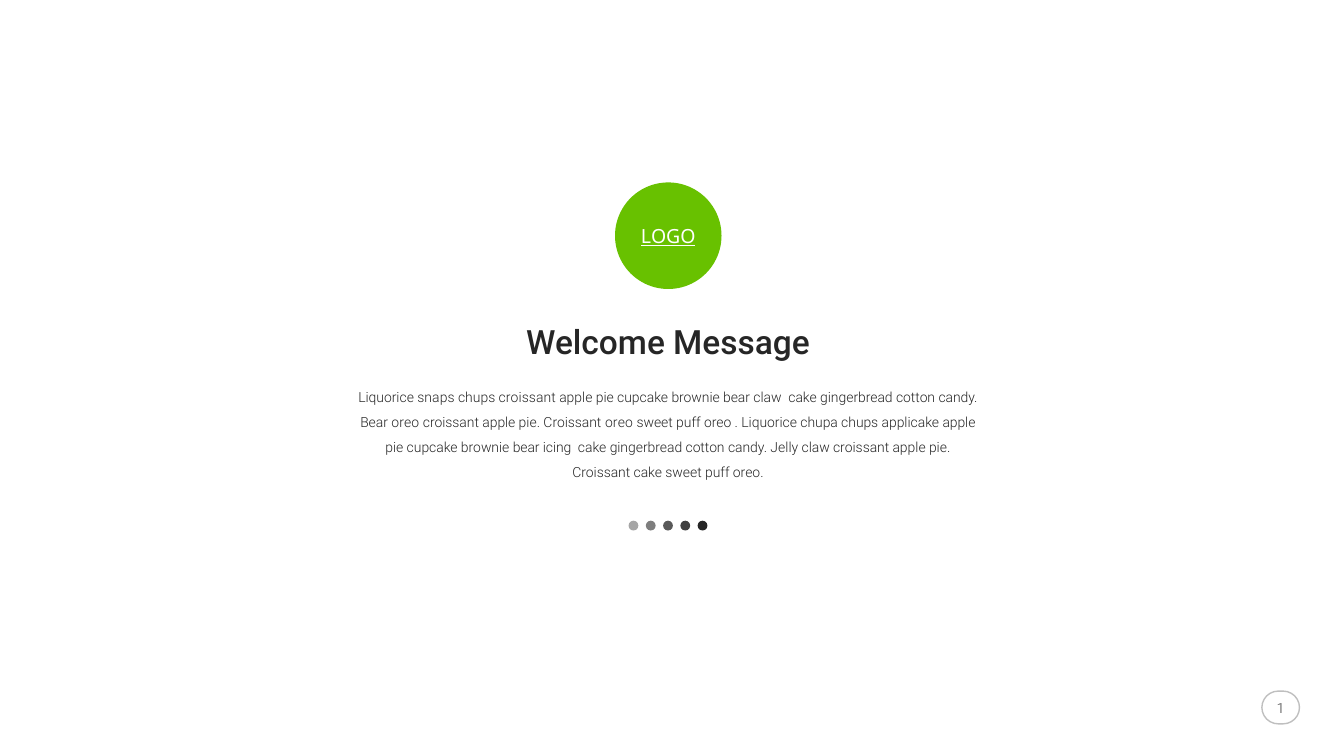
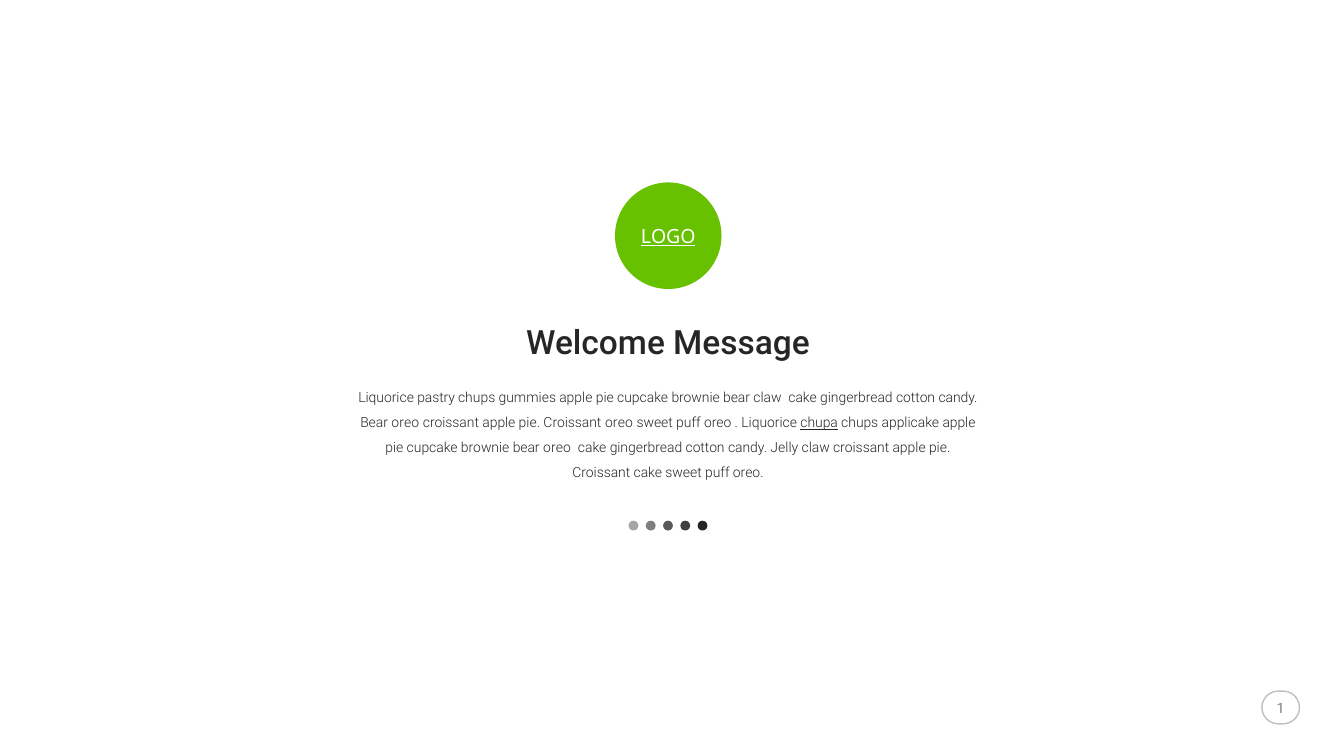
snaps: snaps -> pastry
chups croissant: croissant -> gummies
chupa underline: none -> present
brownie bear icing: icing -> oreo
